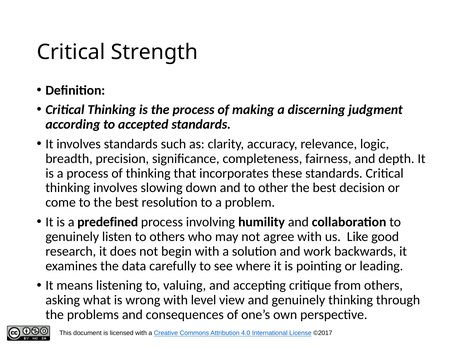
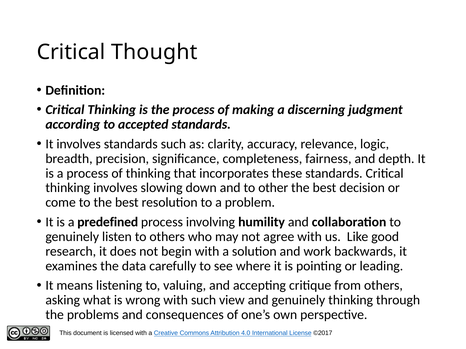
Strength: Strength -> Thought
with level: level -> such
